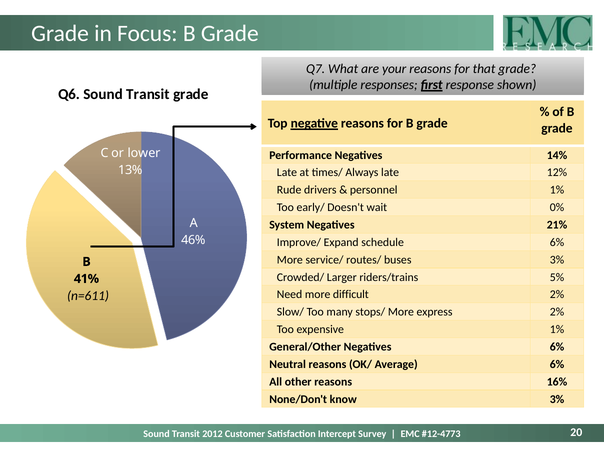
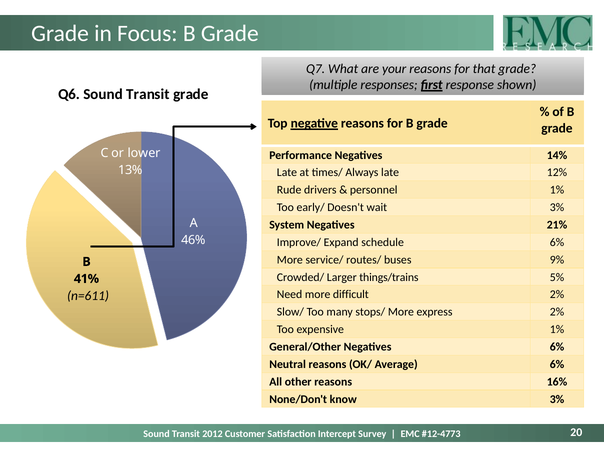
wait 0%: 0% -> 3%
buses 3%: 3% -> 9%
riders/trains: riders/trains -> things/trains
